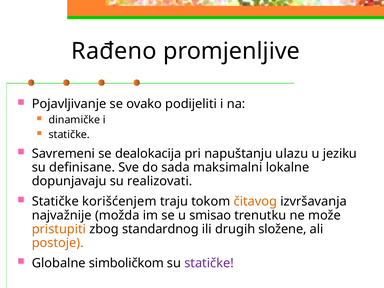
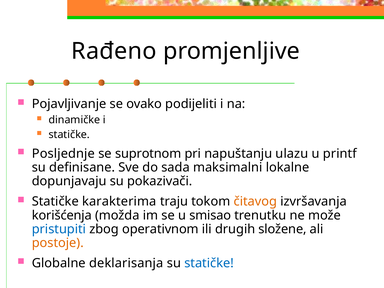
Savremeni: Savremeni -> Posljednje
dealokacija: dealokacija -> suprotnom
jeziku: jeziku -> printf
realizovati: realizovati -> pokazivači
korišćenjem: korišćenjem -> karakterima
najvažnije: najvažnije -> korišćenja
pristupiti colour: orange -> blue
standardnog: standardnog -> operativnom
simboličkom: simboličkom -> deklarisanja
statičke at (209, 263) colour: purple -> blue
